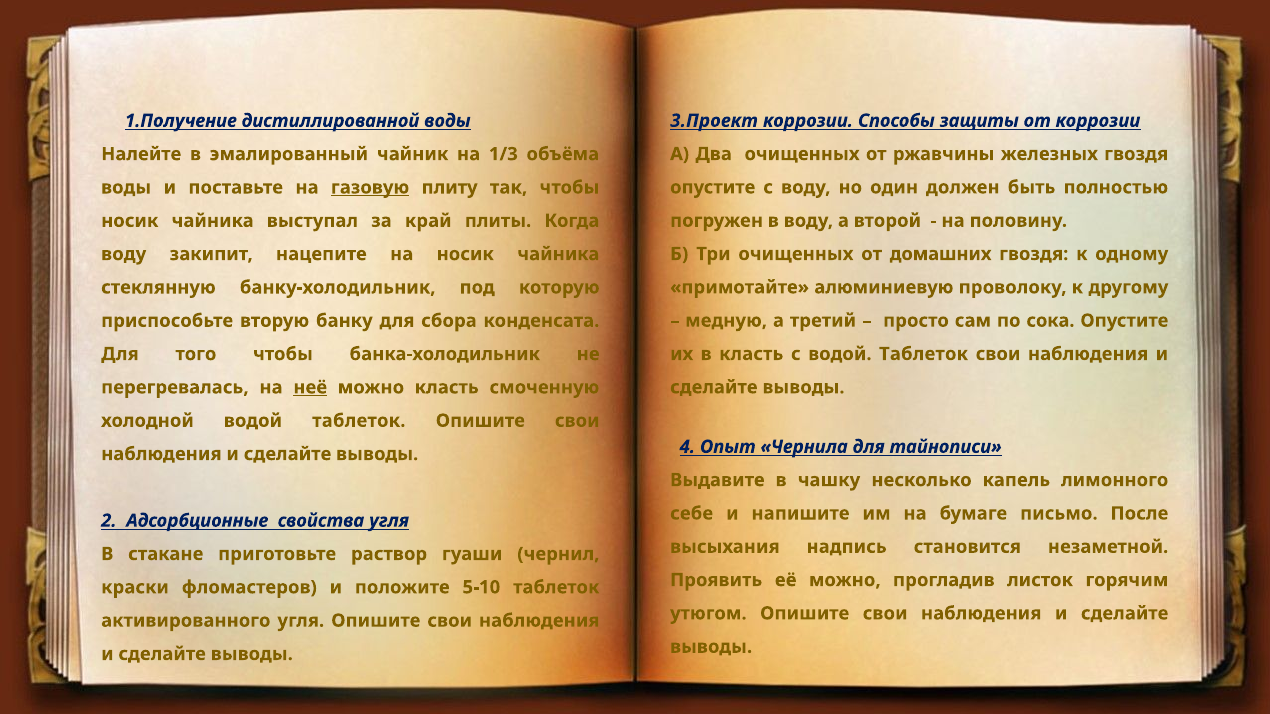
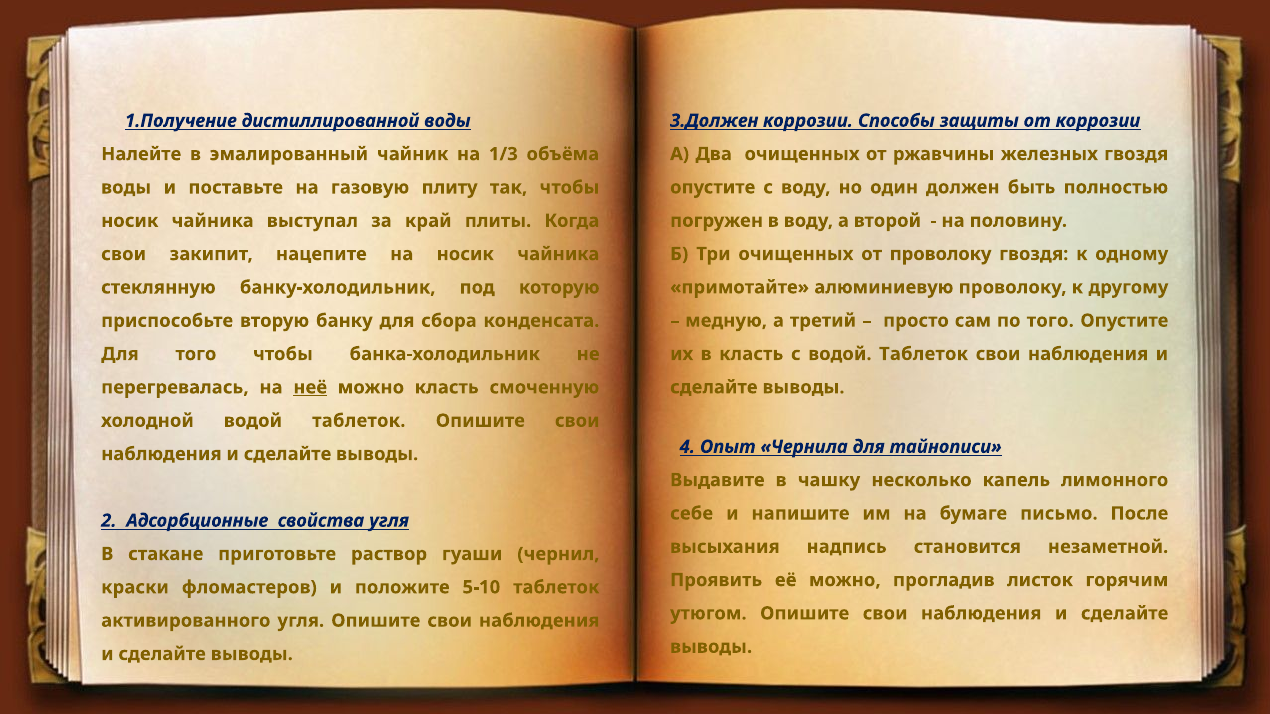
3.Проект: 3.Проект -> 3.Должен
газовую underline: present -> none
от домашних: домашних -> проволоку
воду at (124, 254): воду -> свои
по сока: сока -> того
